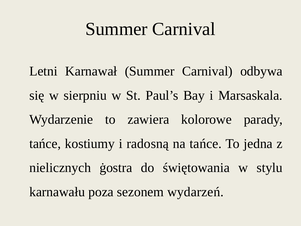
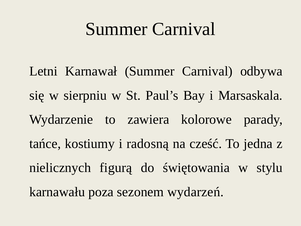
na tańce: tańce -> cześć
ġostra: ġostra -> figurą
